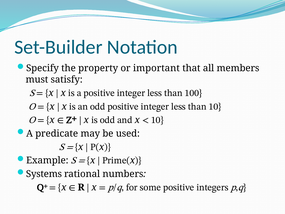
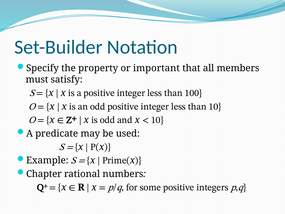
Systems: Systems -> Chapter
